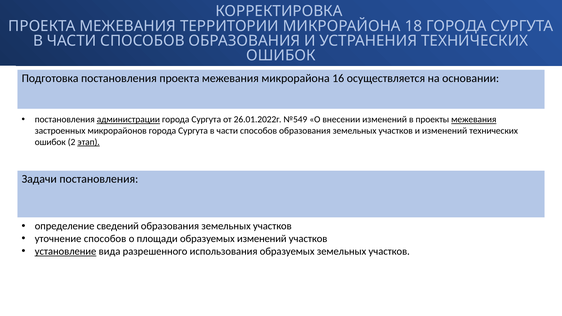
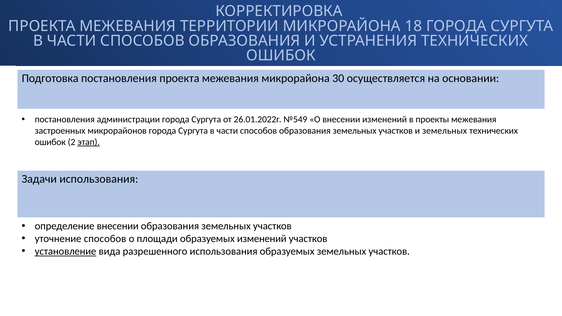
16: 16 -> 30
администрации underline: present -> none
межевания at (474, 120) underline: present -> none
и изменений: изменений -> земельных
Задачи постановления: постановления -> использования
определение сведений: сведений -> внесении
